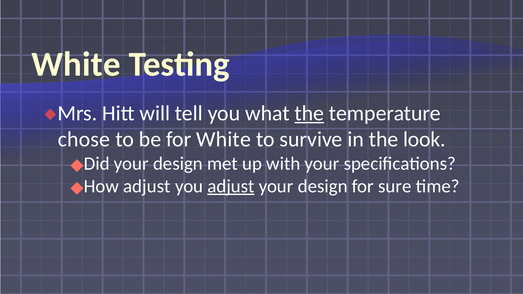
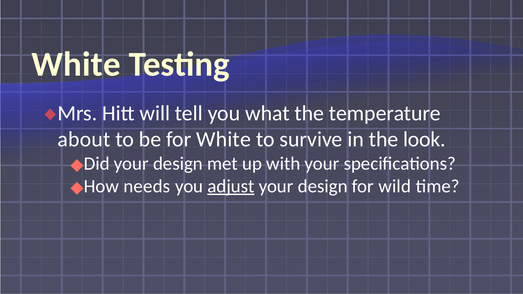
the at (309, 113) underline: present -> none
chose: chose -> about
How adjust: adjust -> needs
sure: sure -> wild
